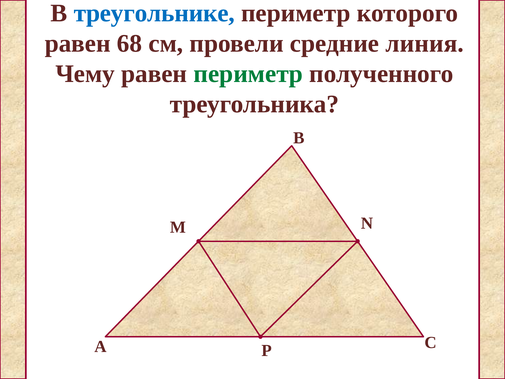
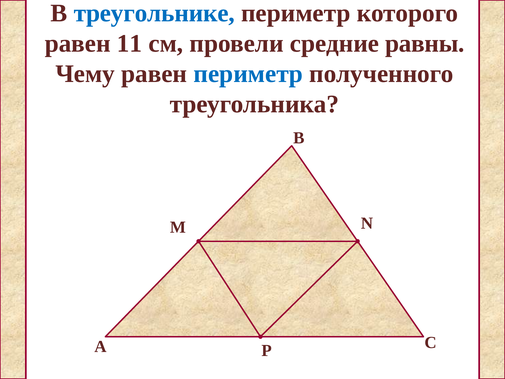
68: 68 -> 11
линия: линия -> равны
периметр at (248, 74) colour: green -> blue
